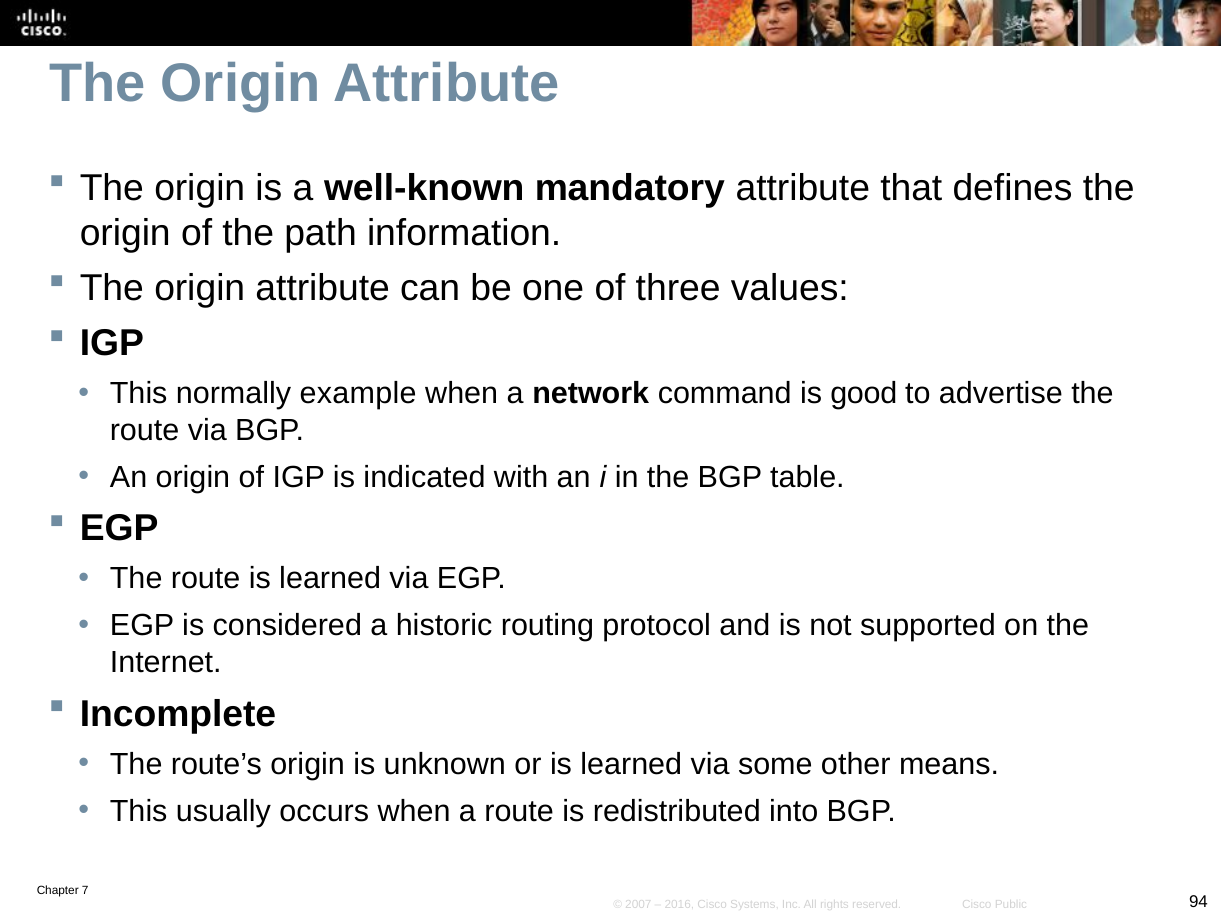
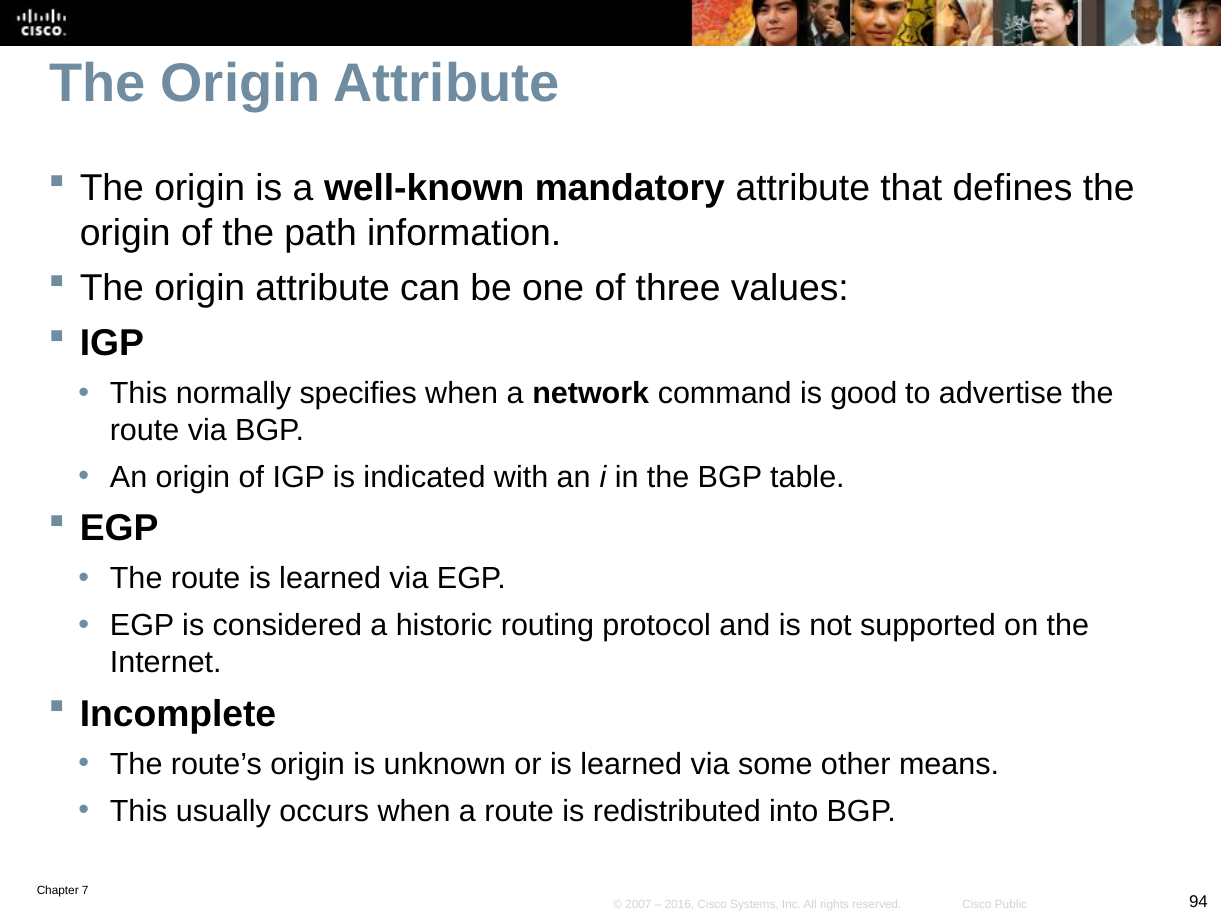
example: example -> specifies
